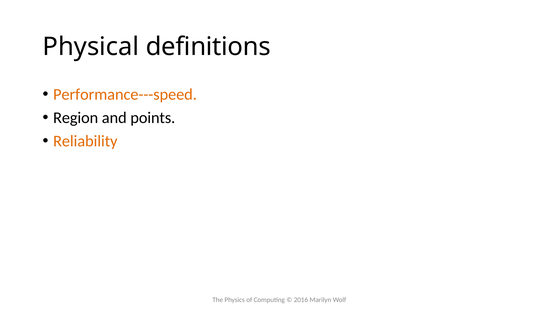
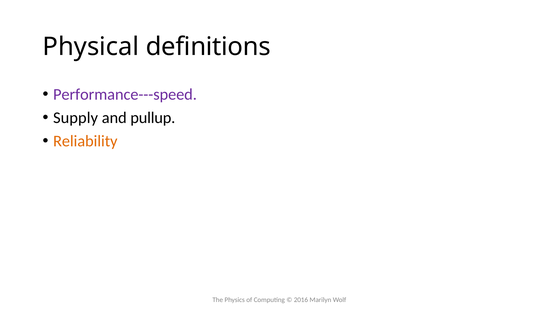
Performance---speed colour: orange -> purple
Region: Region -> Supply
points: points -> pullup
